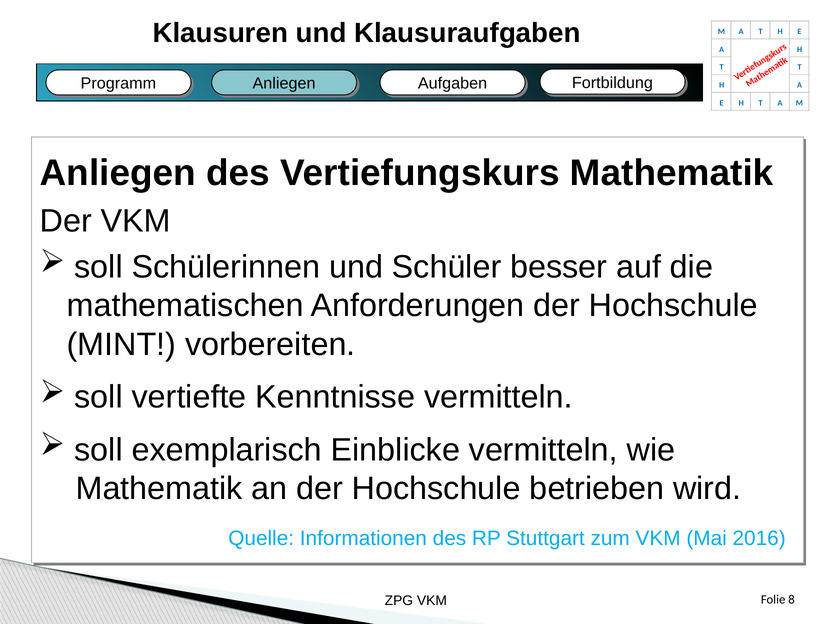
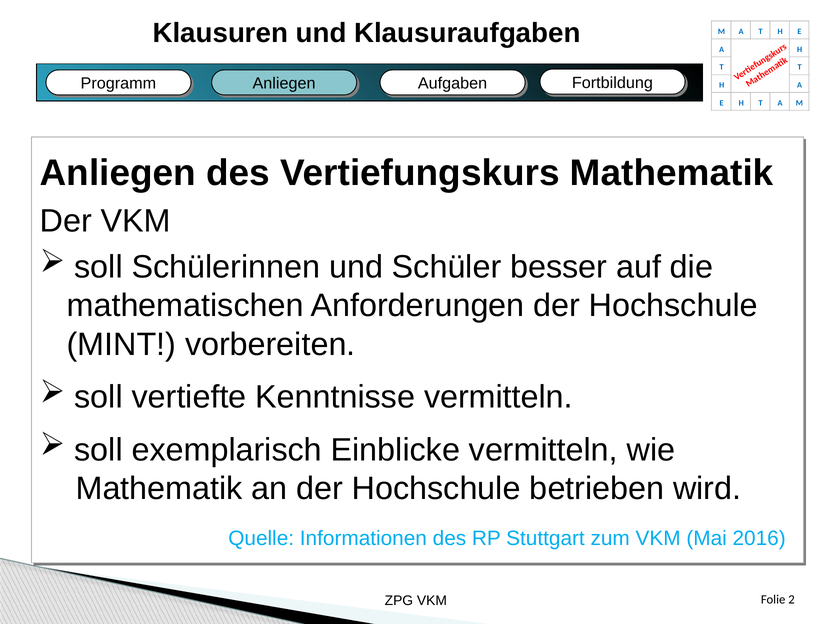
8: 8 -> 2
